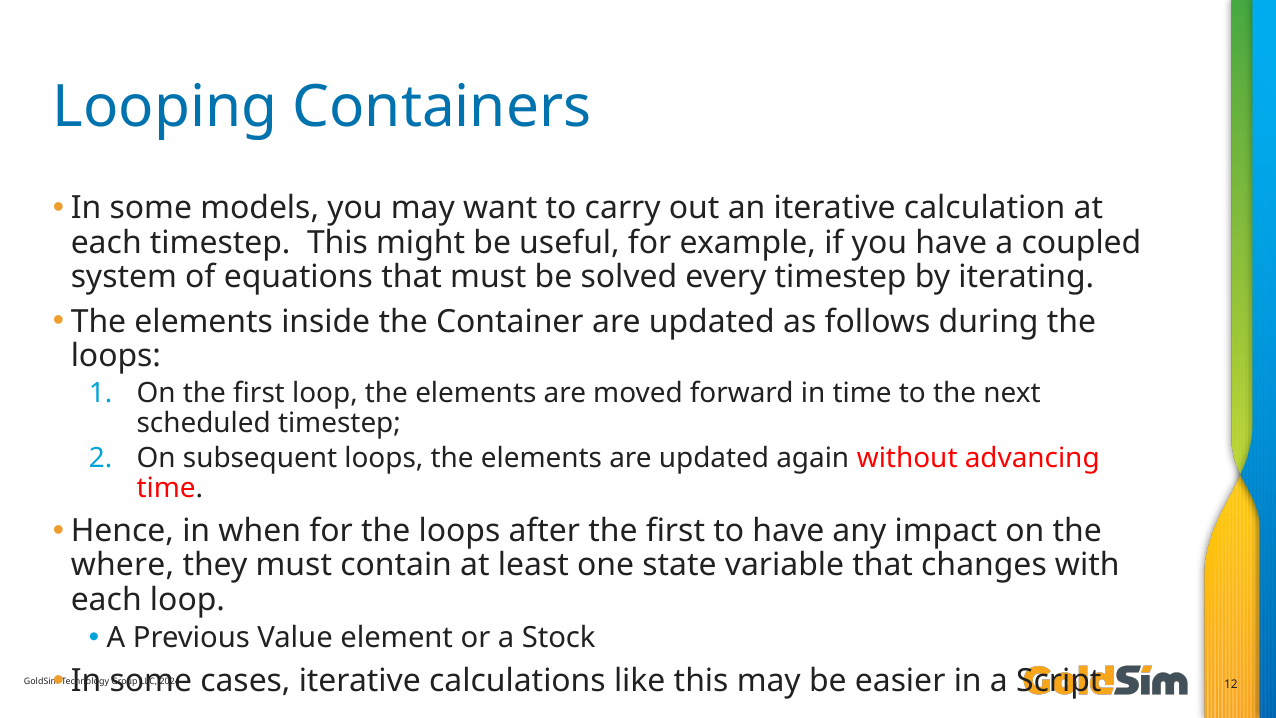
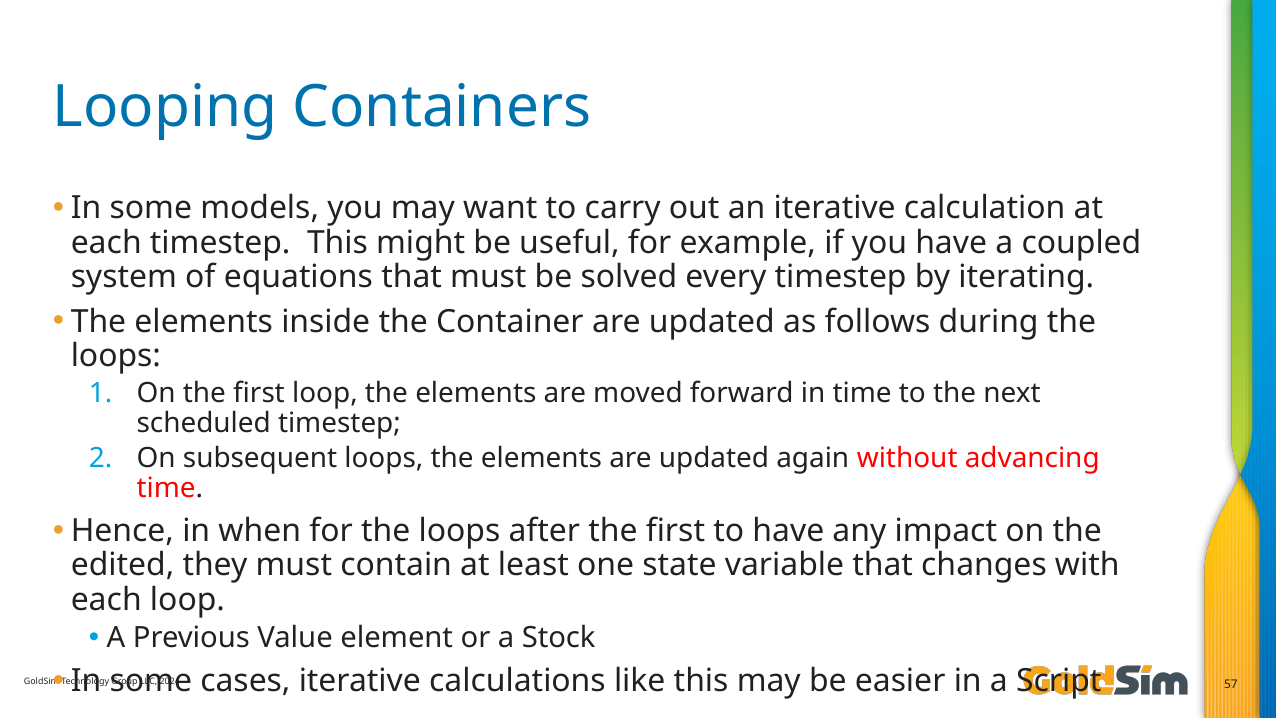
where: where -> edited
12: 12 -> 57
